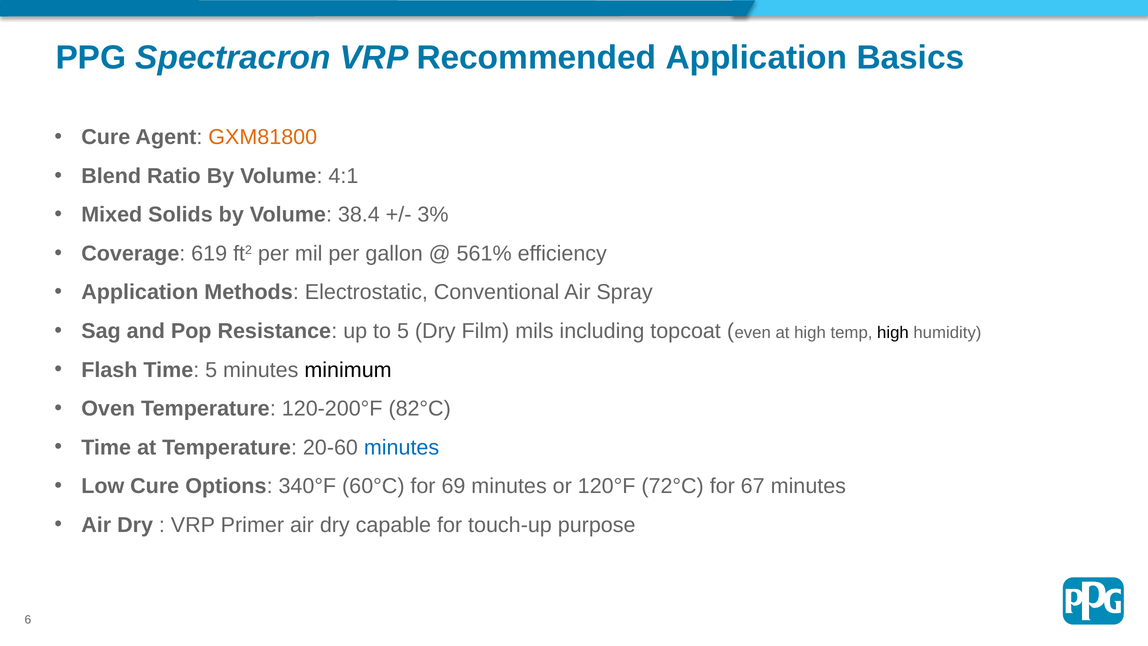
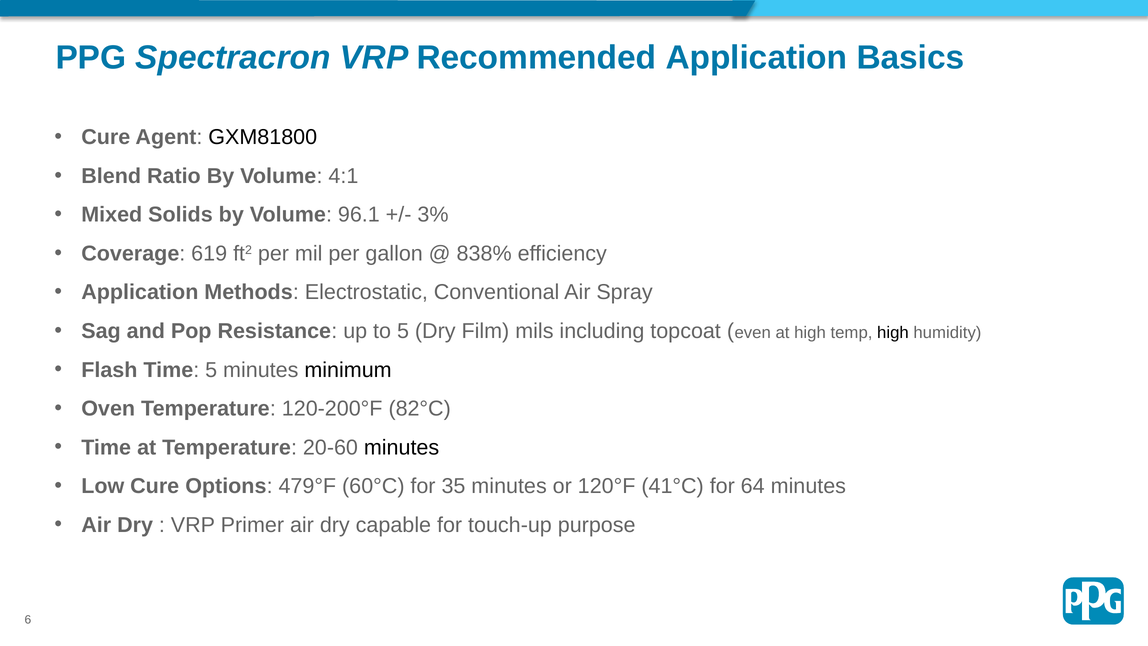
GXM81800 colour: orange -> black
38.4: 38.4 -> 96.1
561%: 561% -> 838%
minutes at (402, 447) colour: blue -> black
340°F: 340°F -> 479°F
69: 69 -> 35
72°C: 72°C -> 41°C
67: 67 -> 64
